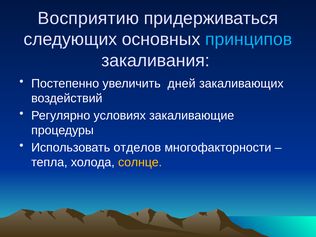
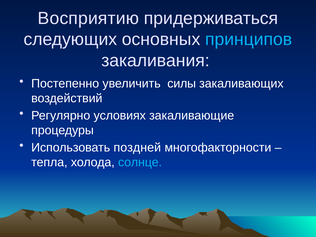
дней: дней -> силы
отделов: отделов -> поздней
солнце colour: yellow -> light blue
